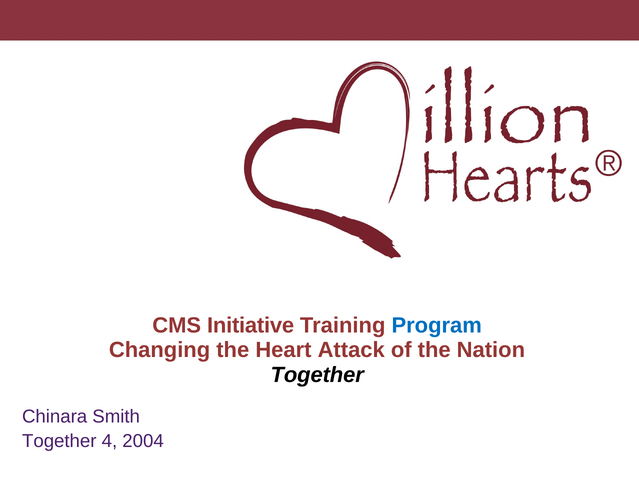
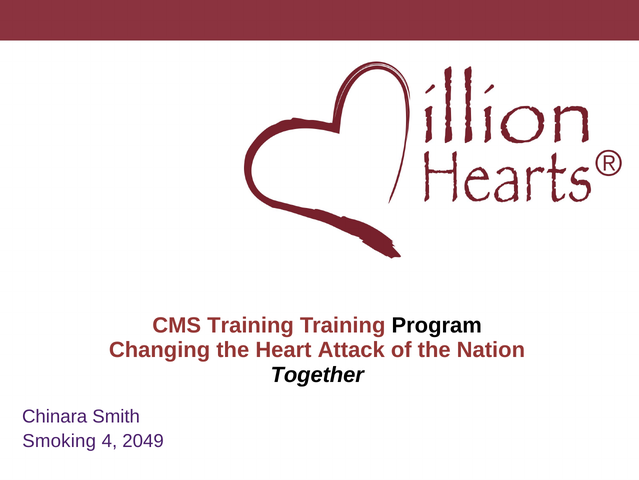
CMS Initiative: Initiative -> Training
Program colour: blue -> black
Together at (59, 440): Together -> Smoking
2004: 2004 -> 2049
